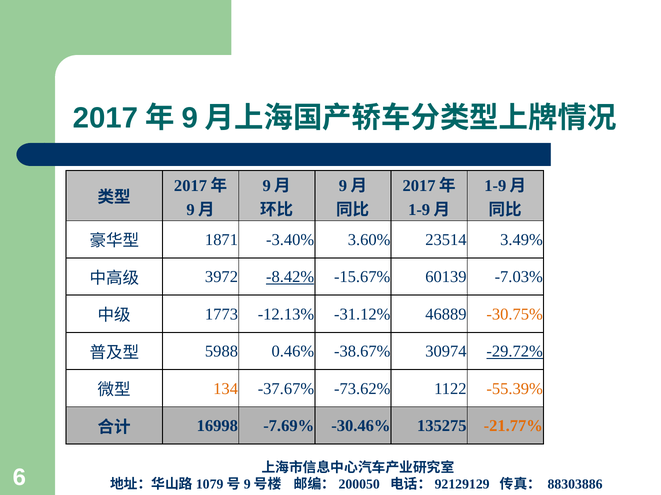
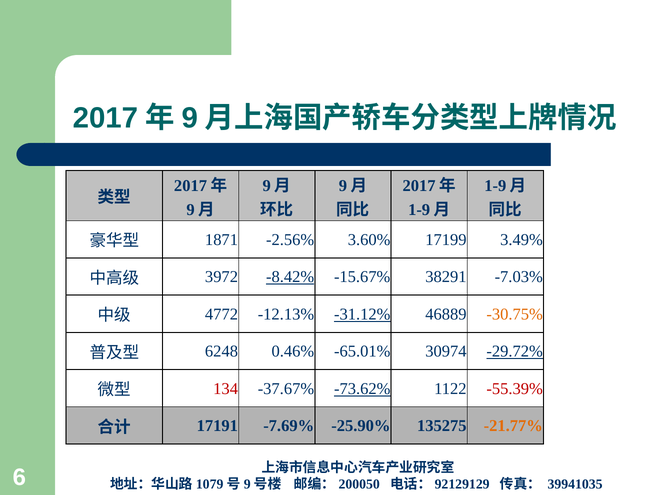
-3.40%: -3.40% -> -2.56%
23514: 23514 -> 17199
60139: 60139 -> 38291
1773: 1773 -> 4772
-31.12% underline: none -> present
5988: 5988 -> 6248
-38.67%: -38.67% -> -65.01%
134 colour: orange -> red
-73.62% underline: none -> present
-55.39% colour: orange -> red
16998: 16998 -> 17191
-30.46%: -30.46% -> -25.90%
88303886: 88303886 -> 39941035
